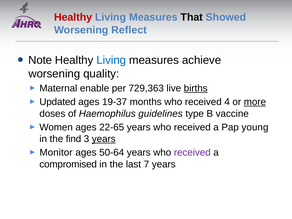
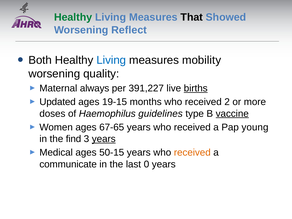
Healthy at (73, 17) colour: red -> green
Note: Note -> Both
achieve: achieve -> mobility
enable: enable -> always
729,363: 729,363 -> 391,227
19-37: 19-37 -> 19-15
4: 4 -> 2
more underline: present -> none
vaccine underline: none -> present
22-65: 22-65 -> 67-65
Monitor: Monitor -> Medical
50-64: 50-64 -> 50-15
received at (192, 153) colour: purple -> orange
compromised: compromised -> communicate
7: 7 -> 0
